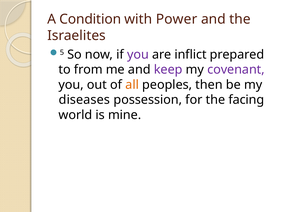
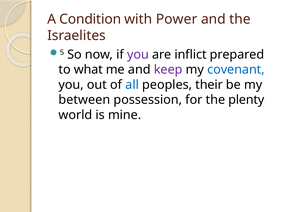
from: from -> what
covenant colour: purple -> blue
all colour: orange -> blue
then: then -> their
diseases: diseases -> between
facing: facing -> plenty
